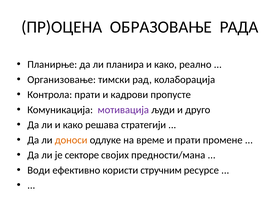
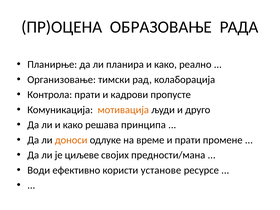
мотивација colour: purple -> orange
стратегији: стратегији -> принципа
секторе: секторе -> циљеве
стручним: стручним -> установе
